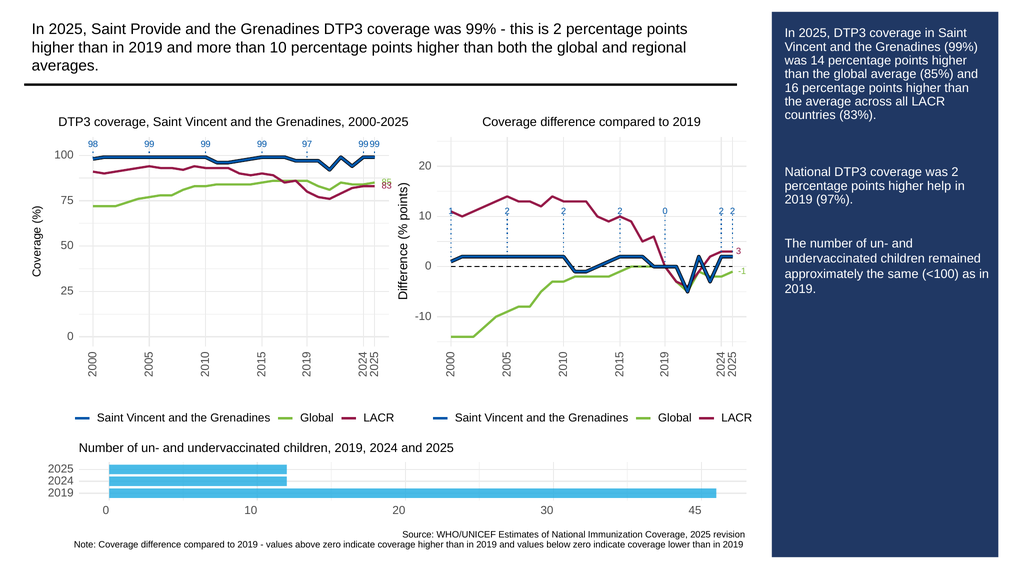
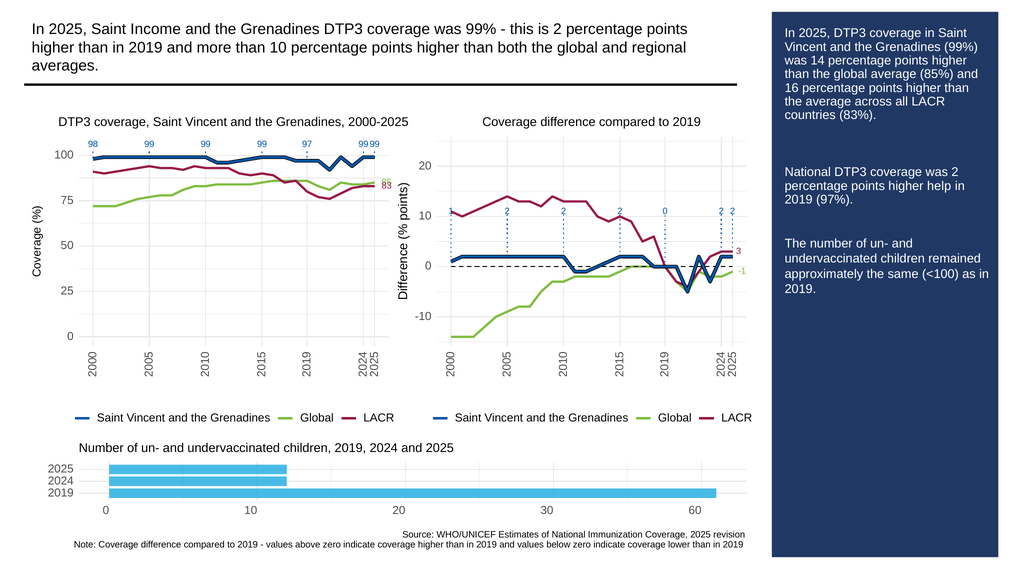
Provide: Provide -> Income
45: 45 -> 60
